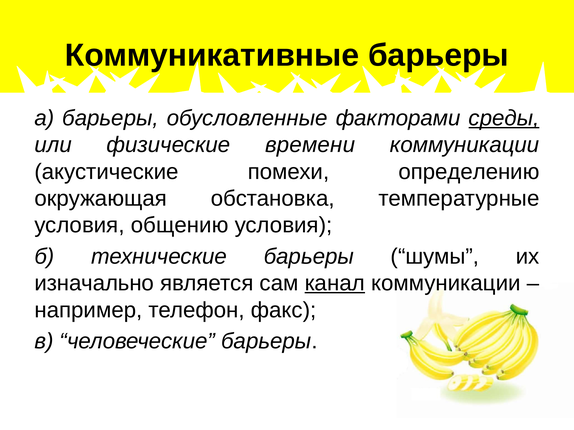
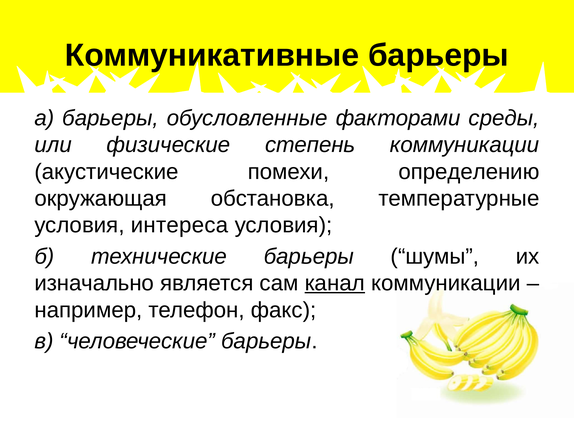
среды underline: present -> none
времени: времени -> степень
общению: общению -> интереса
